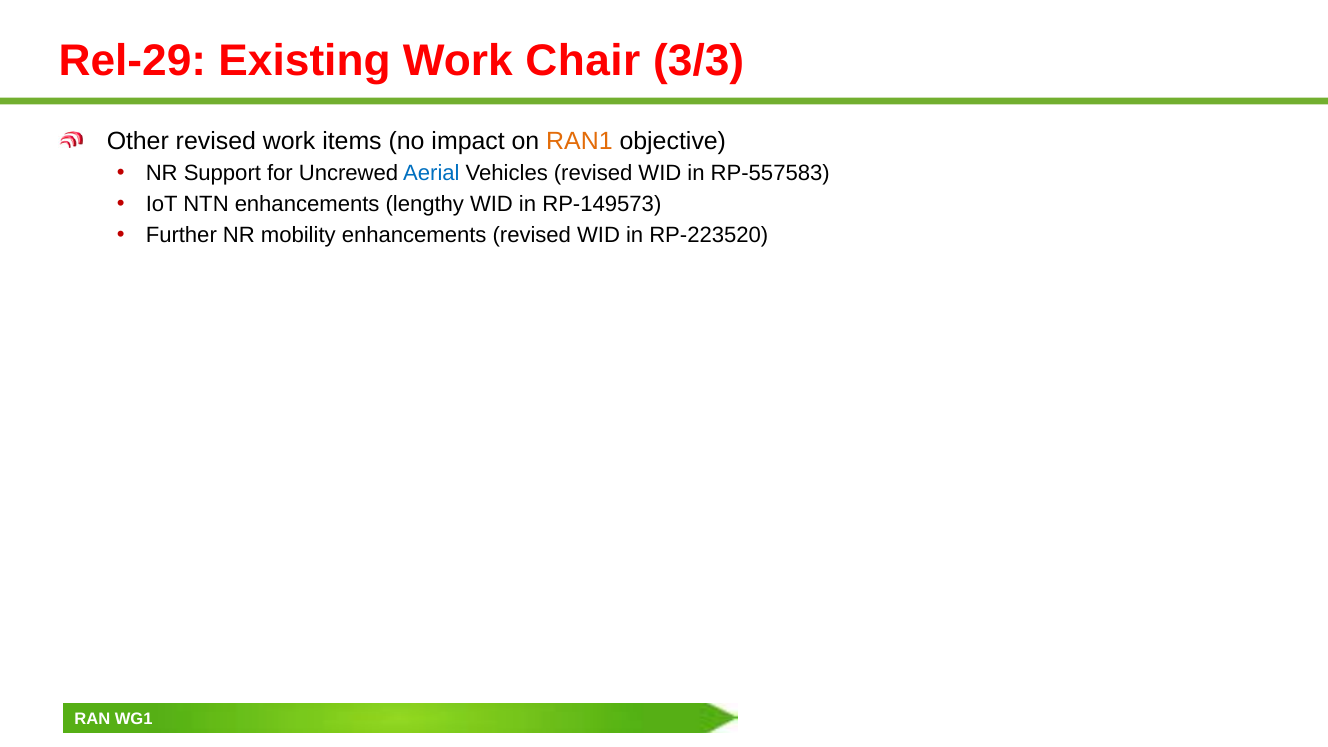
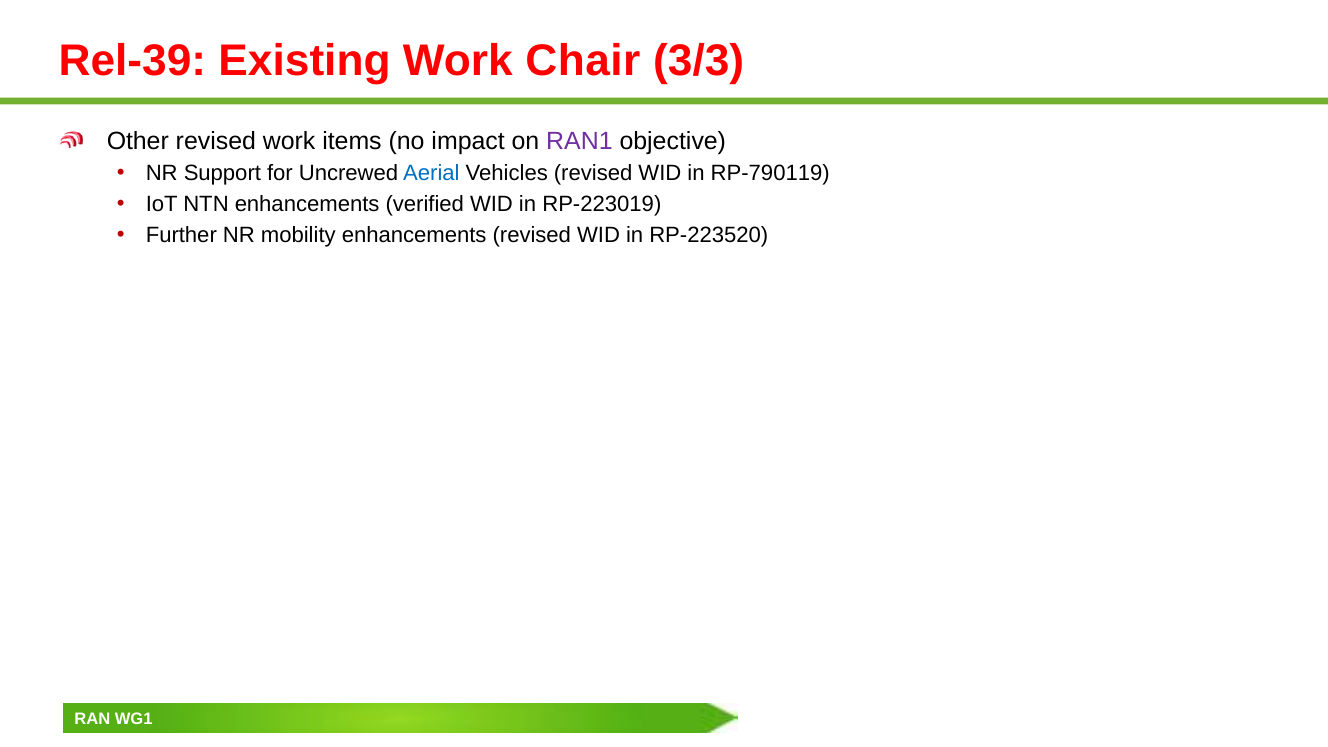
Rel-29: Rel-29 -> Rel-39
RAN1 colour: orange -> purple
RP-557583: RP-557583 -> RP-790119
lengthy: lengthy -> verified
RP-149573: RP-149573 -> RP-223019
